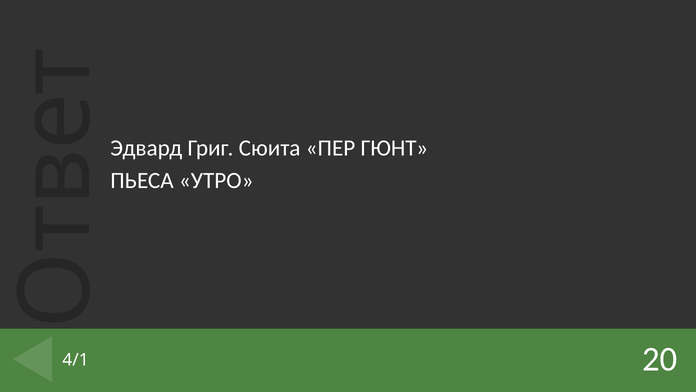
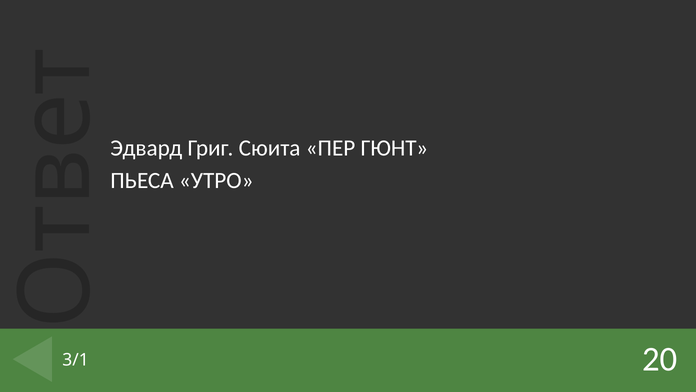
4/1: 4/1 -> 3/1
